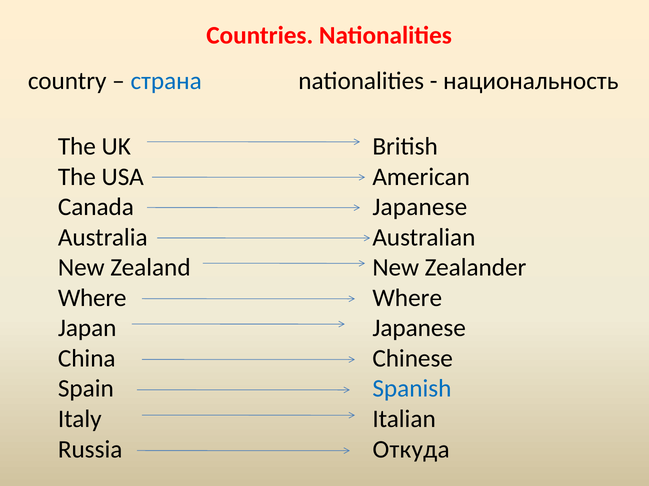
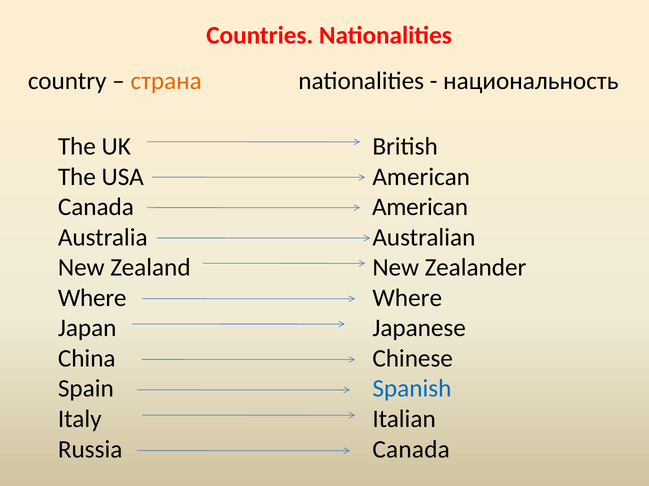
страна colour: blue -> orange
Japanese at (420, 207): Japanese -> American
Откуда at (411, 450): Откуда -> Canada
